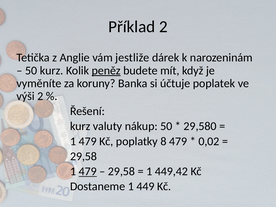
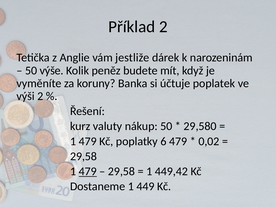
50 kurz: kurz -> výše
peněz underline: present -> none
8: 8 -> 6
